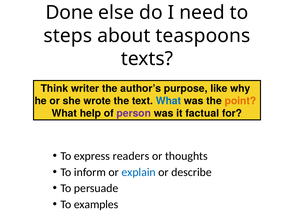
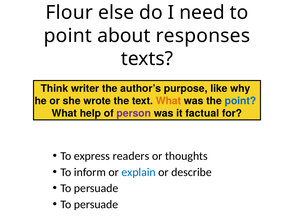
Done: Done -> Flour
steps at (68, 36): steps -> point
teaspoons: teaspoons -> responses
What at (169, 101) colour: blue -> orange
point at (240, 101) colour: orange -> blue
examples at (96, 205): examples -> persuade
